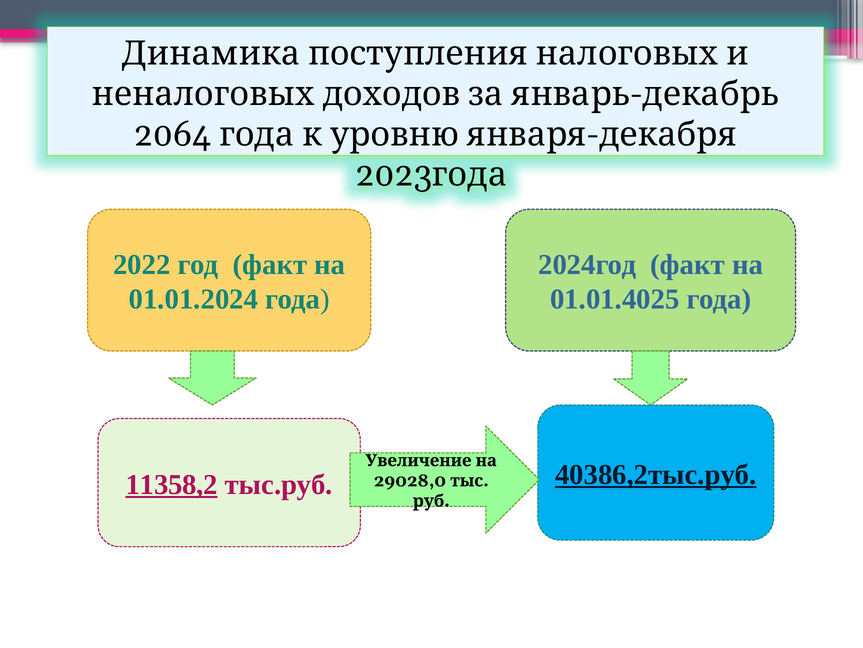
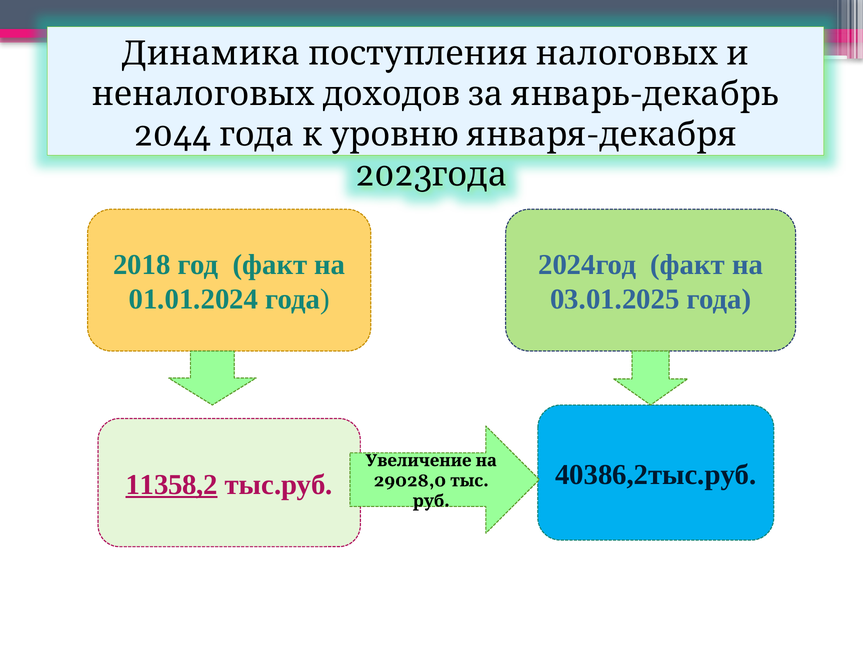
2064: 2064 -> 2044
2022: 2022 -> 2018
01.01.4025: 01.01.4025 -> 03.01.2025
40386,2тыс.руб underline: present -> none
